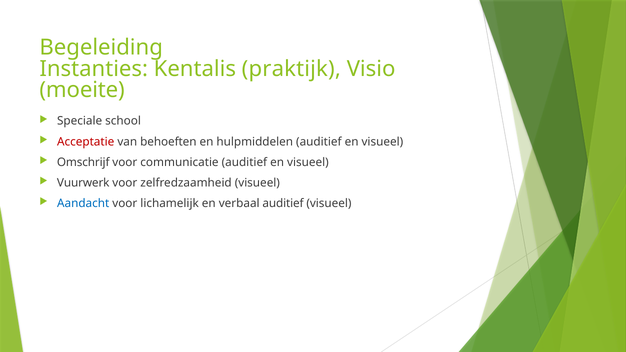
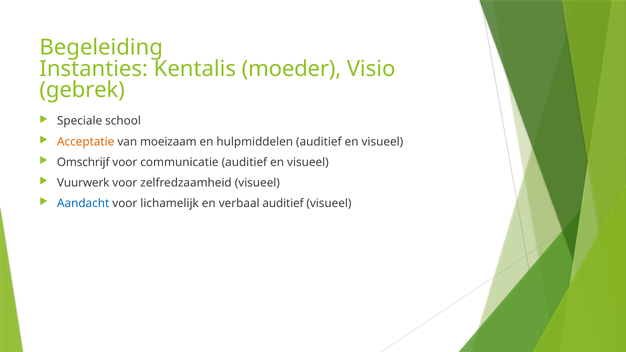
praktijk: praktijk -> moeder
moeite: moeite -> gebrek
Acceptatie colour: red -> orange
behoeften: behoeften -> moeizaam
